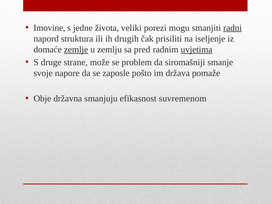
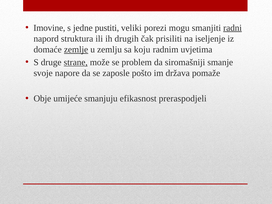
života: života -> pustiti
pred: pred -> koju
uvjetima underline: present -> none
strane underline: none -> present
državna: državna -> umijeće
suvremenom: suvremenom -> preraspodjeli
